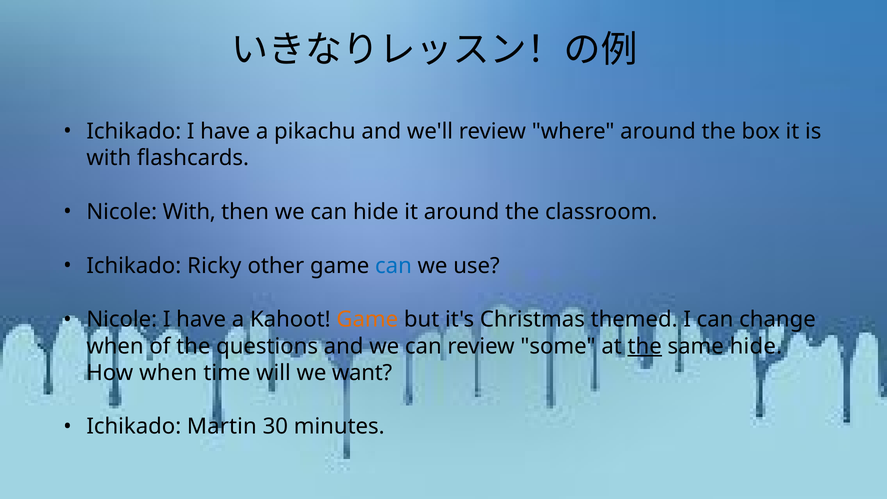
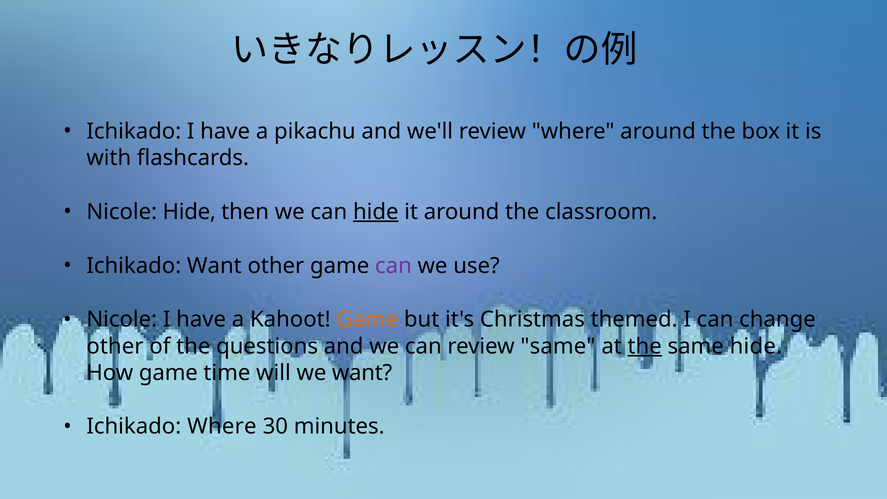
Nicole With: With -> Hide
hide at (376, 212) underline: none -> present
Ichikado Ricky: Ricky -> Want
can at (393, 266) colour: blue -> purple
when at (115, 346): when -> other
review some: some -> same
How when: when -> game
Ichikado Martin: Martin -> Where
